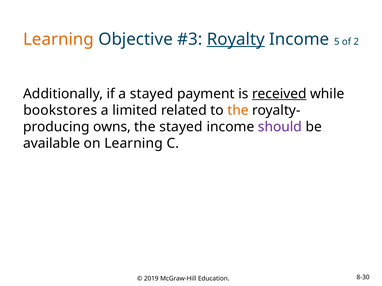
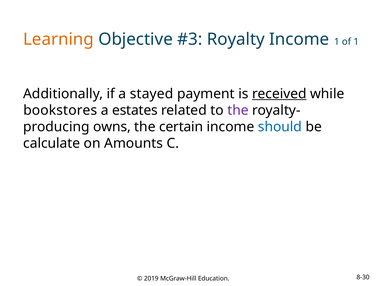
Royalty underline: present -> none
Income 5: 5 -> 1
of 2: 2 -> 1
limited: limited -> estates
the at (238, 110) colour: orange -> purple
the stayed: stayed -> certain
should colour: purple -> blue
available: available -> calculate
on Learning: Learning -> Amounts
